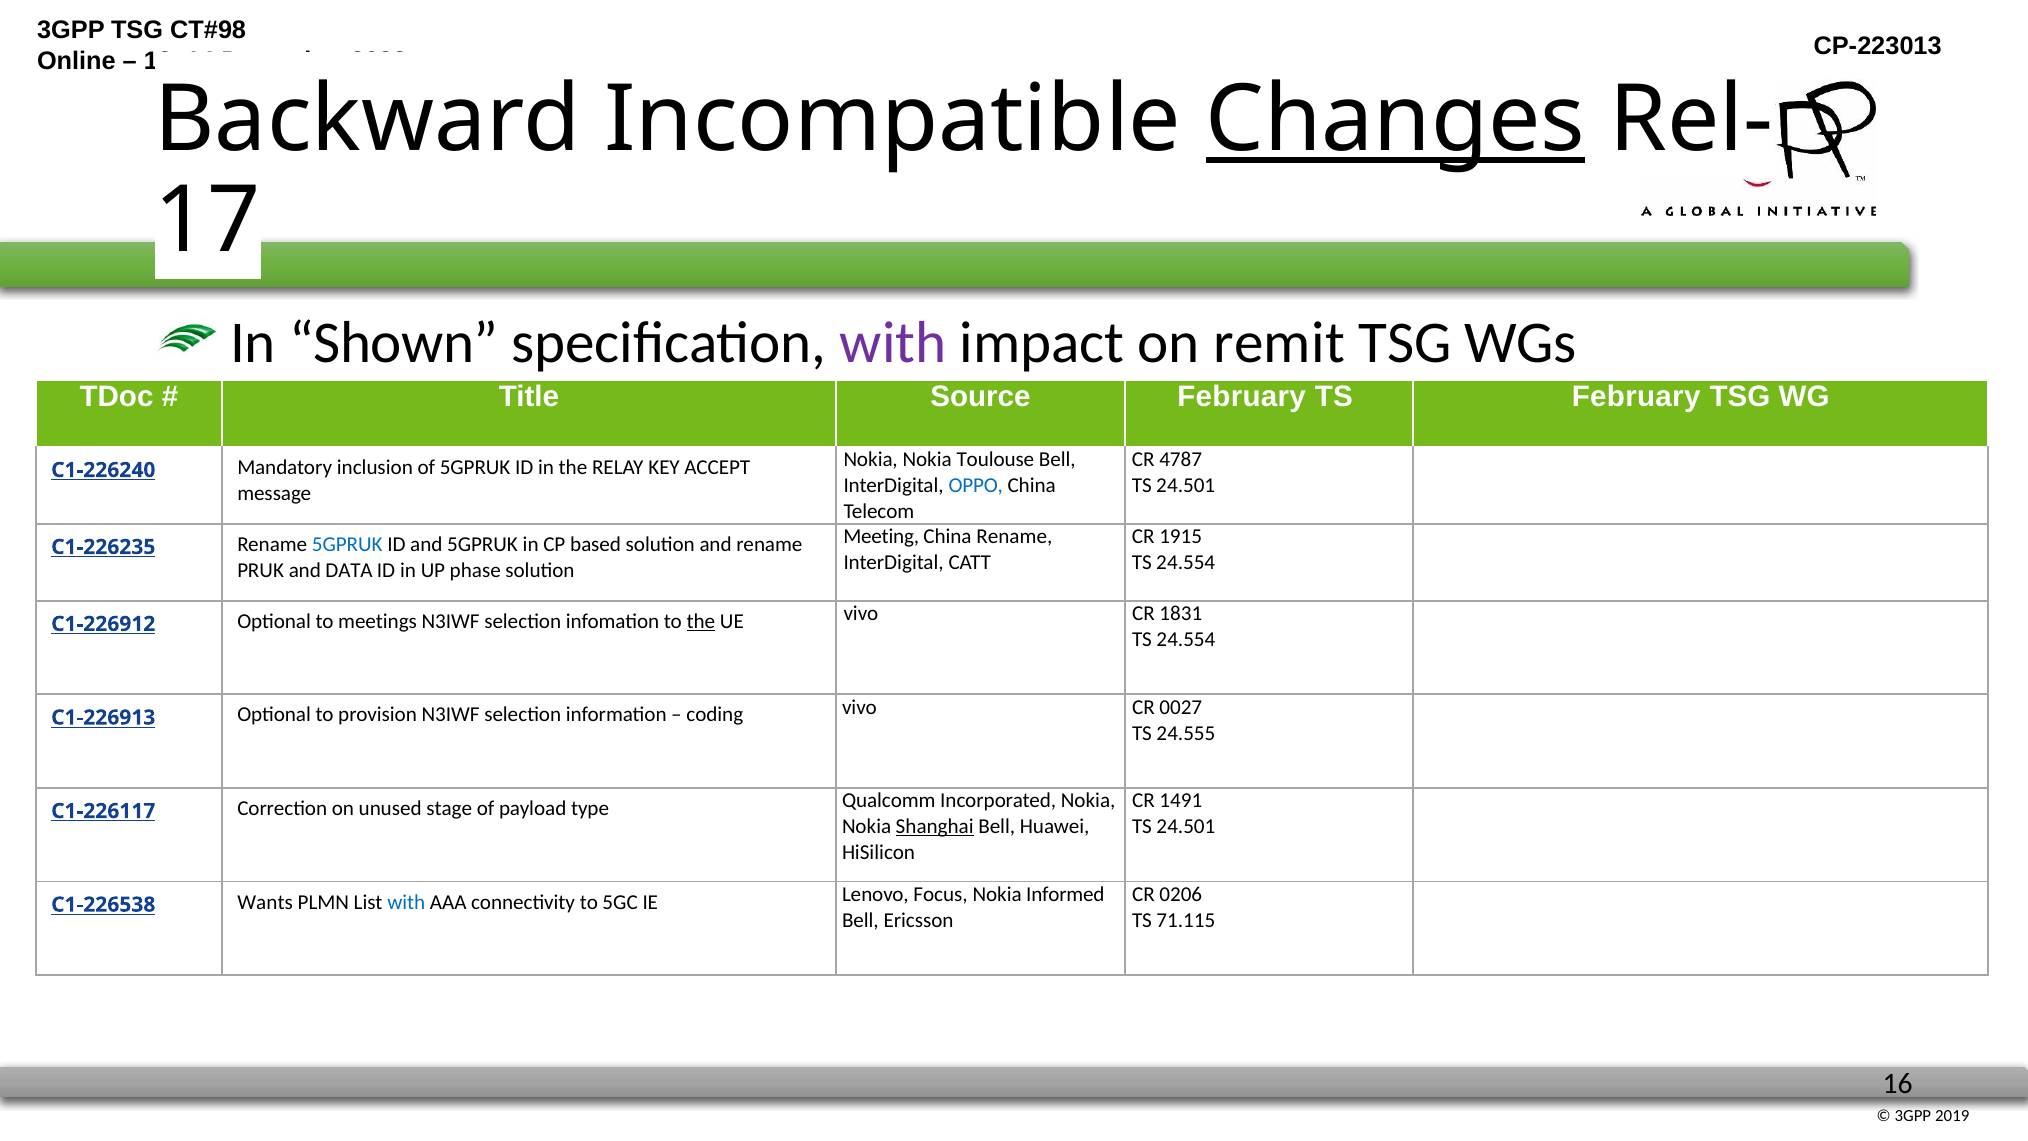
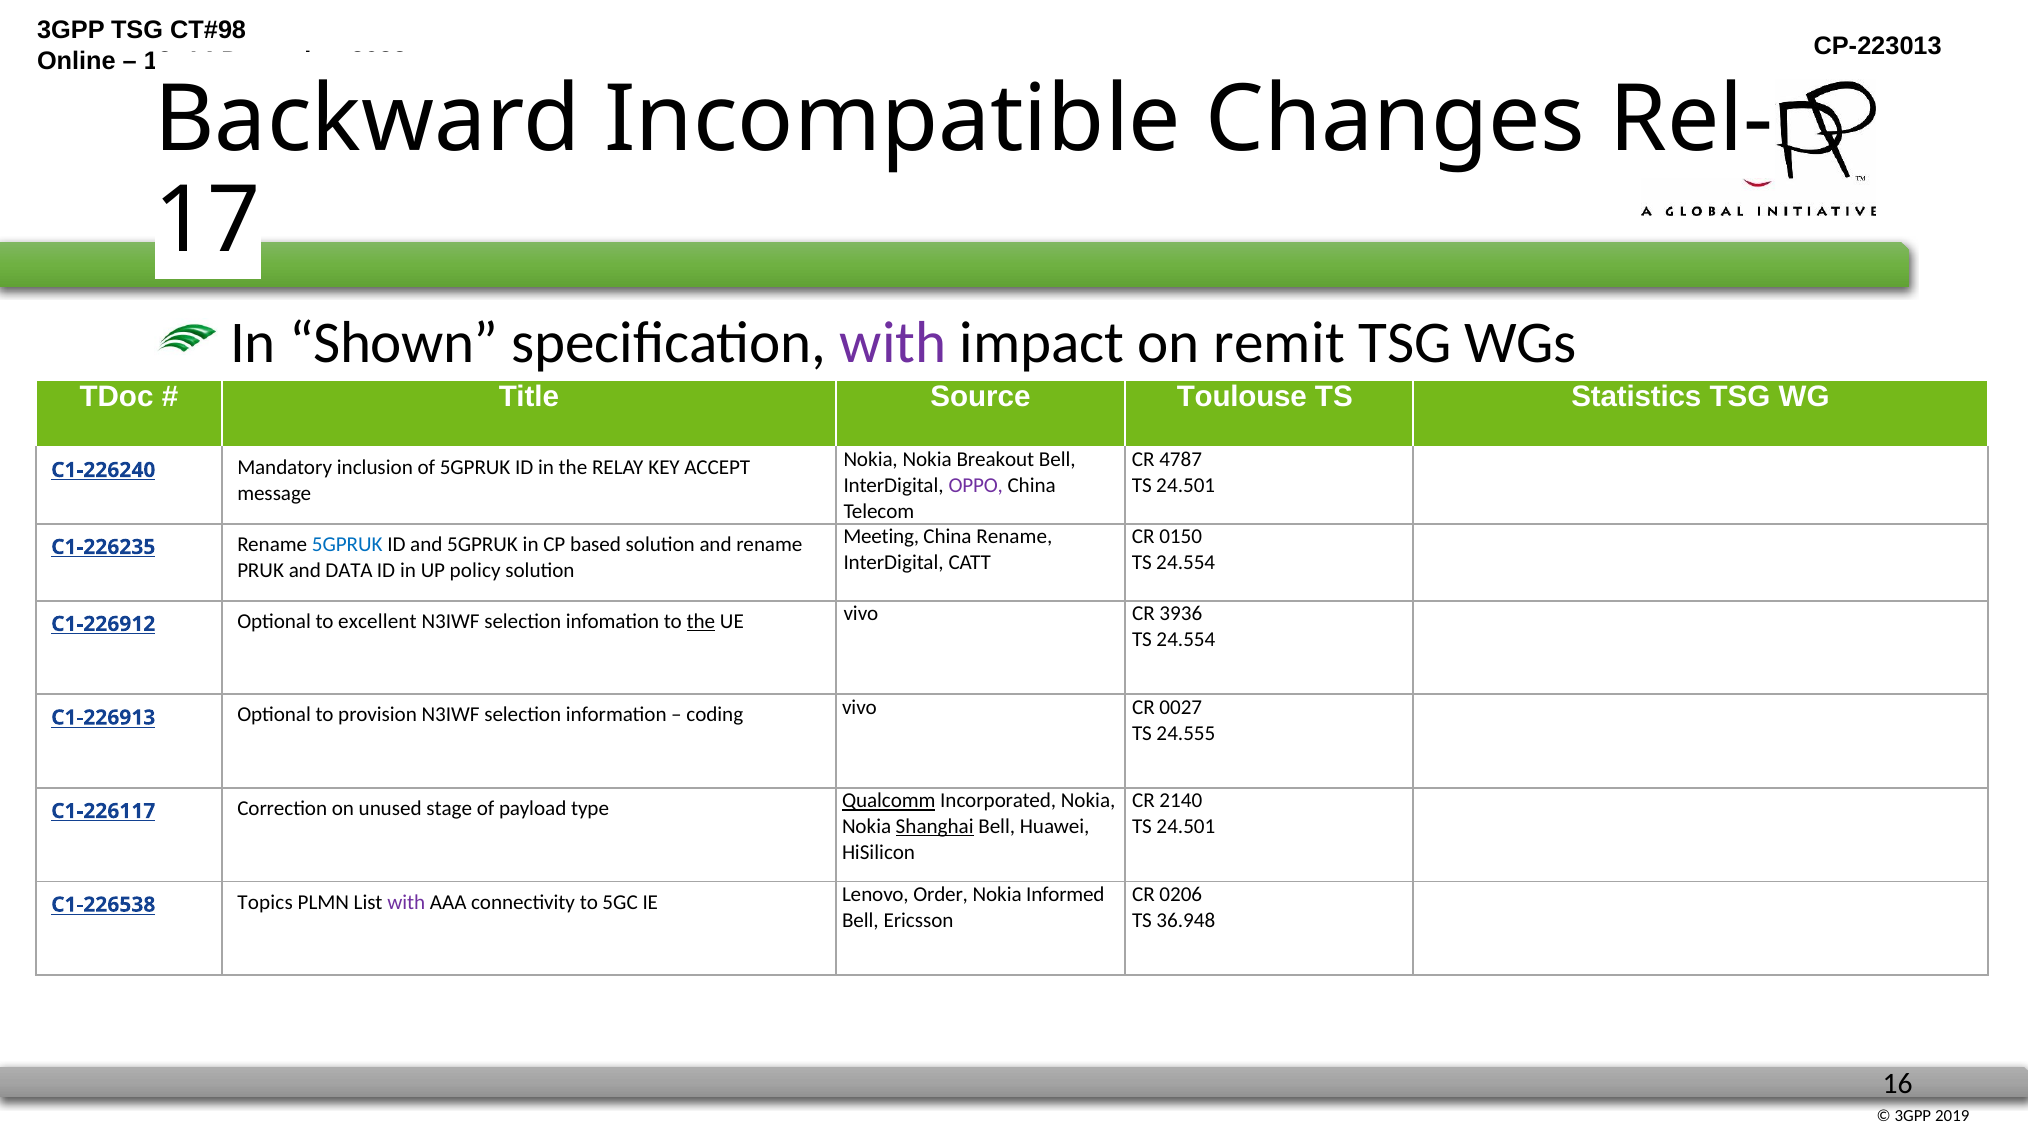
Changes underline: present -> none
Source February: February -> Toulouse
TS February: February -> Statistics
Toulouse: Toulouse -> Breakout
OPPO colour: blue -> purple
1915: 1915 -> 0150
phase: phase -> policy
meetings: meetings -> excellent
1831: 1831 -> 3936
1491: 1491 -> 2140
Qualcomm underline: none -> present
Wants: Wants -> Topics
with at (406, 902) colour: blue -> purple
Focus: Focus -> Order
71.115: 71.115 -> 36.948
